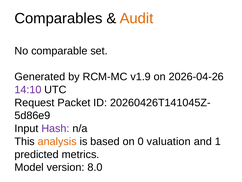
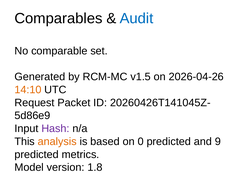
Audit colour: orange -> blue
v1.9: v1.9 -> v1.5
14:10 colour: purple -> orange
0 valuation: valuation -> predicted
1: 1 -> 9
8.0: 8.0 -> 1.8
